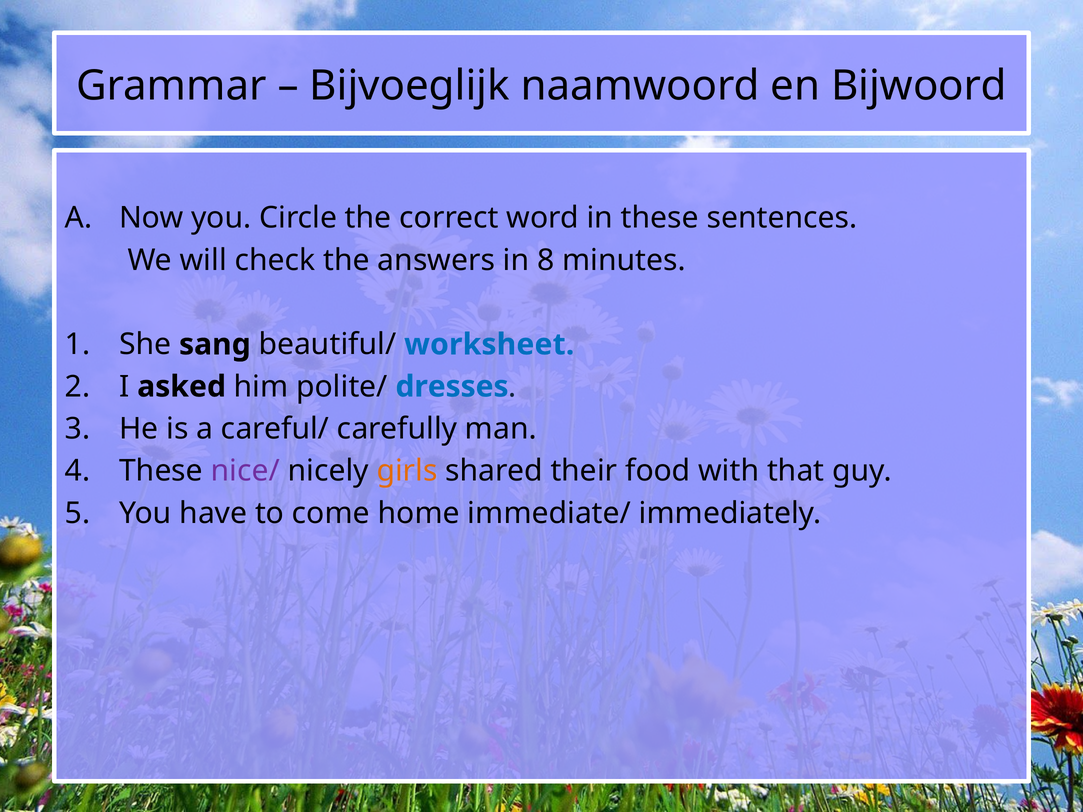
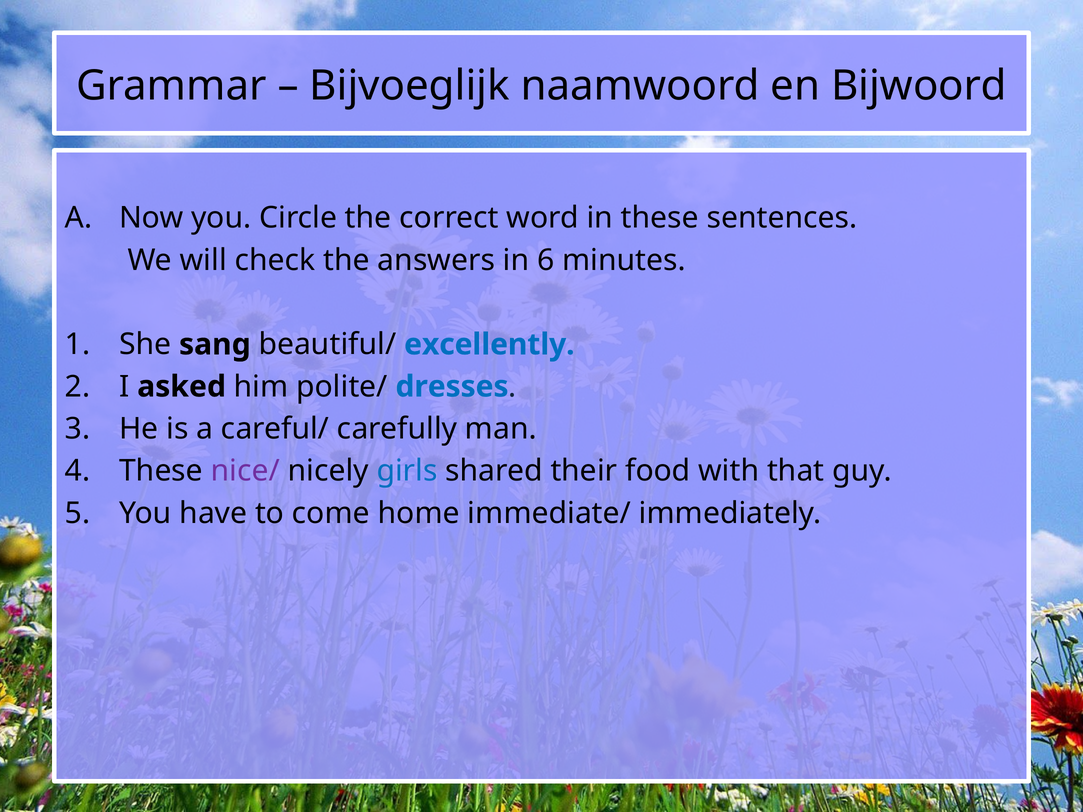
8: 8 -> 6
worksheet: worksheet -> excellently
girls colour: orange -> blue
